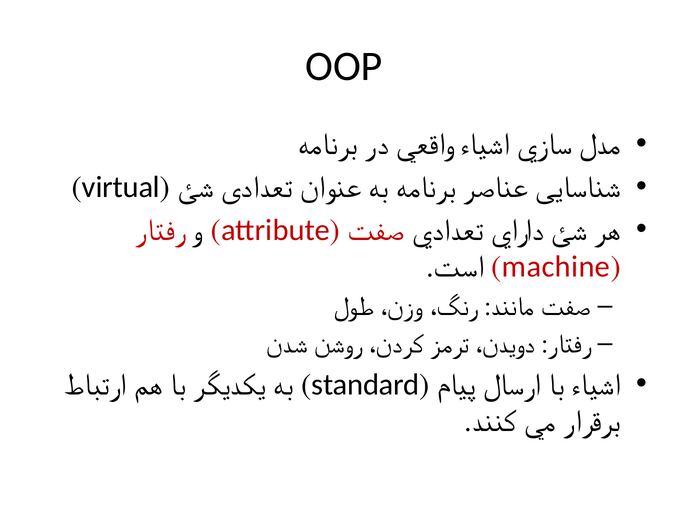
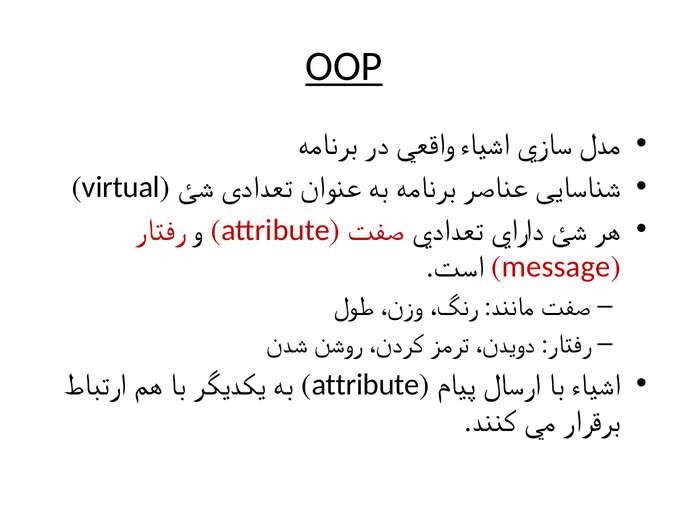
OOP underline: none -> present
machine: machine -> message
standard at (365, 384): standard -> attribute
